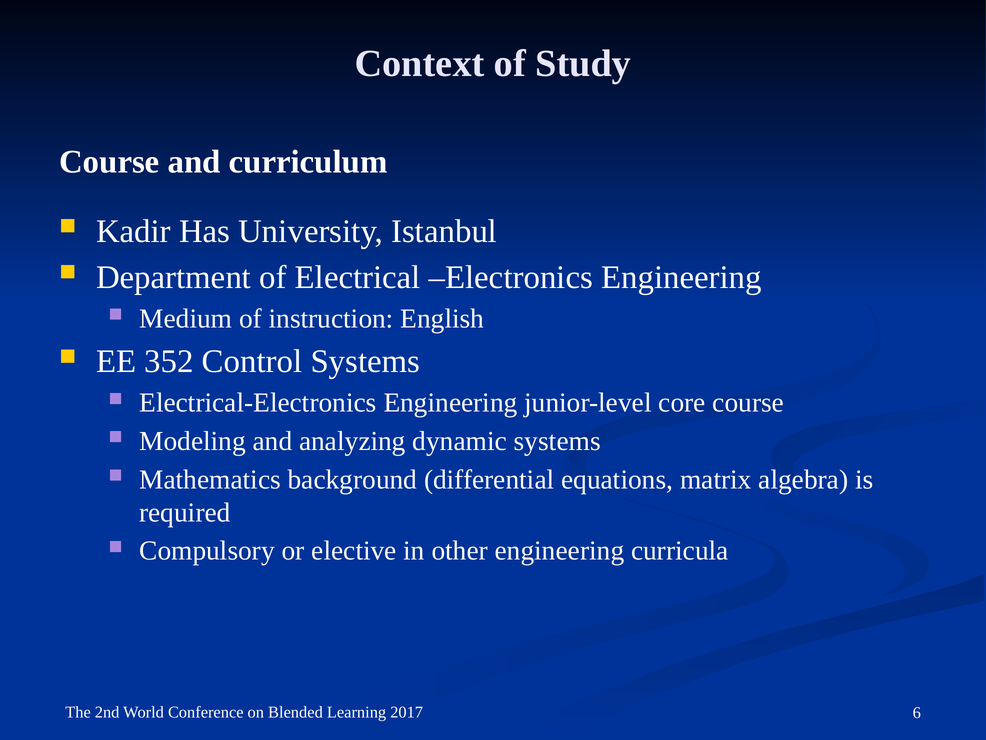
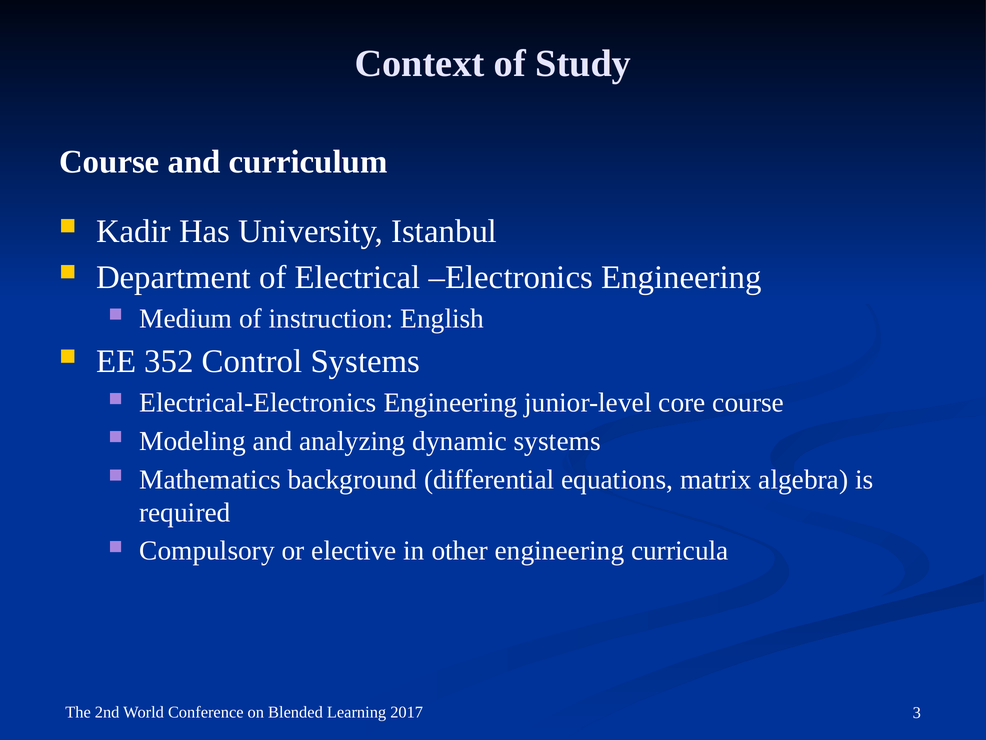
6: 6 -> 3
